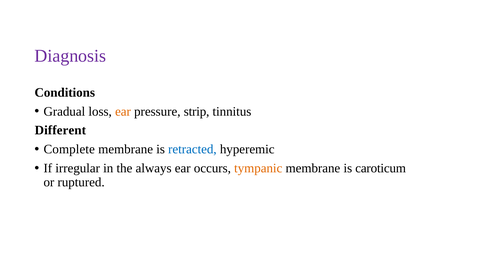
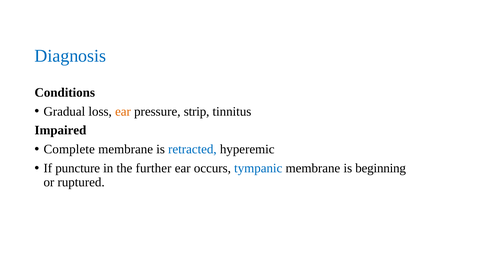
Diagnosis colour: purple -> blue
Different: Different -> Impaired
irregular: irregular -> puncture
always: always -> further
tympanic colour: orange -> blue
caroticum: caroticum -> beginning
